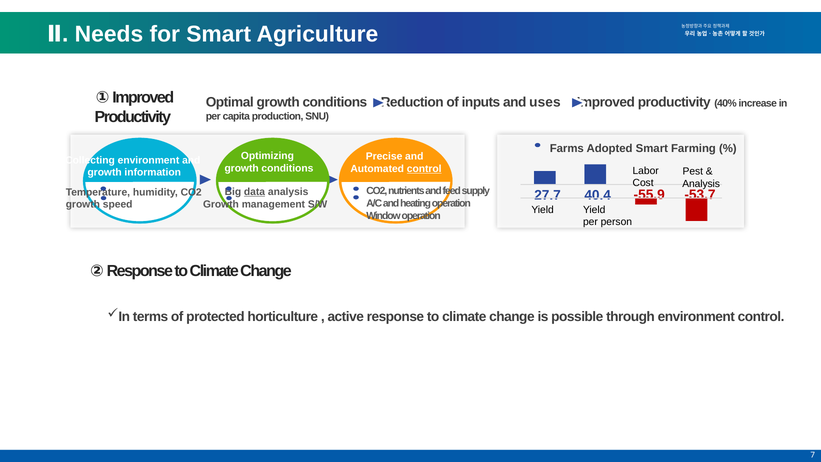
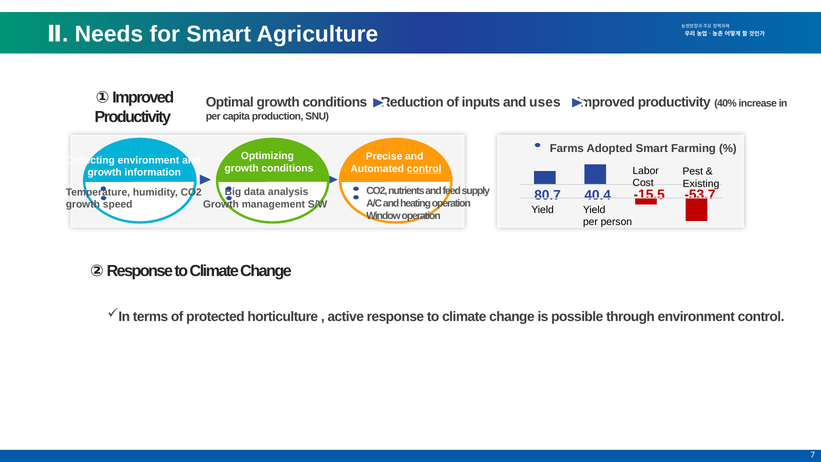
Analysis at (701, 184): Analysis -> Existing
data underline: present -> none
27.7: 27.7 -> 80.7
-55.9: -55.9 -> -15.5
